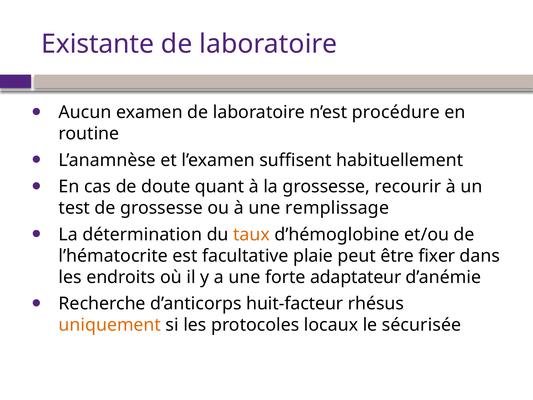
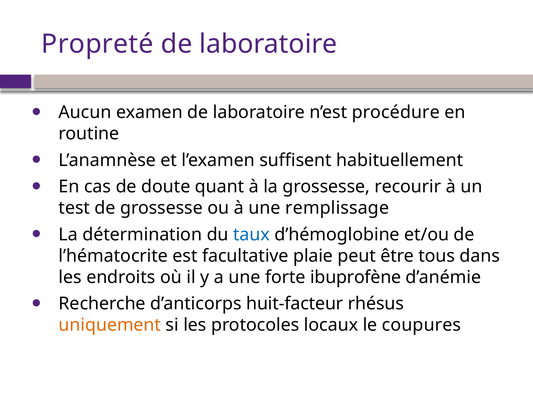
Existante: Existante -> Propreté
taux colour: orange -> blue
fixer: fixer -> tous
adaptateur: adaptateur -> ibuprofène
sécurisée: sécurisée -> coupures
